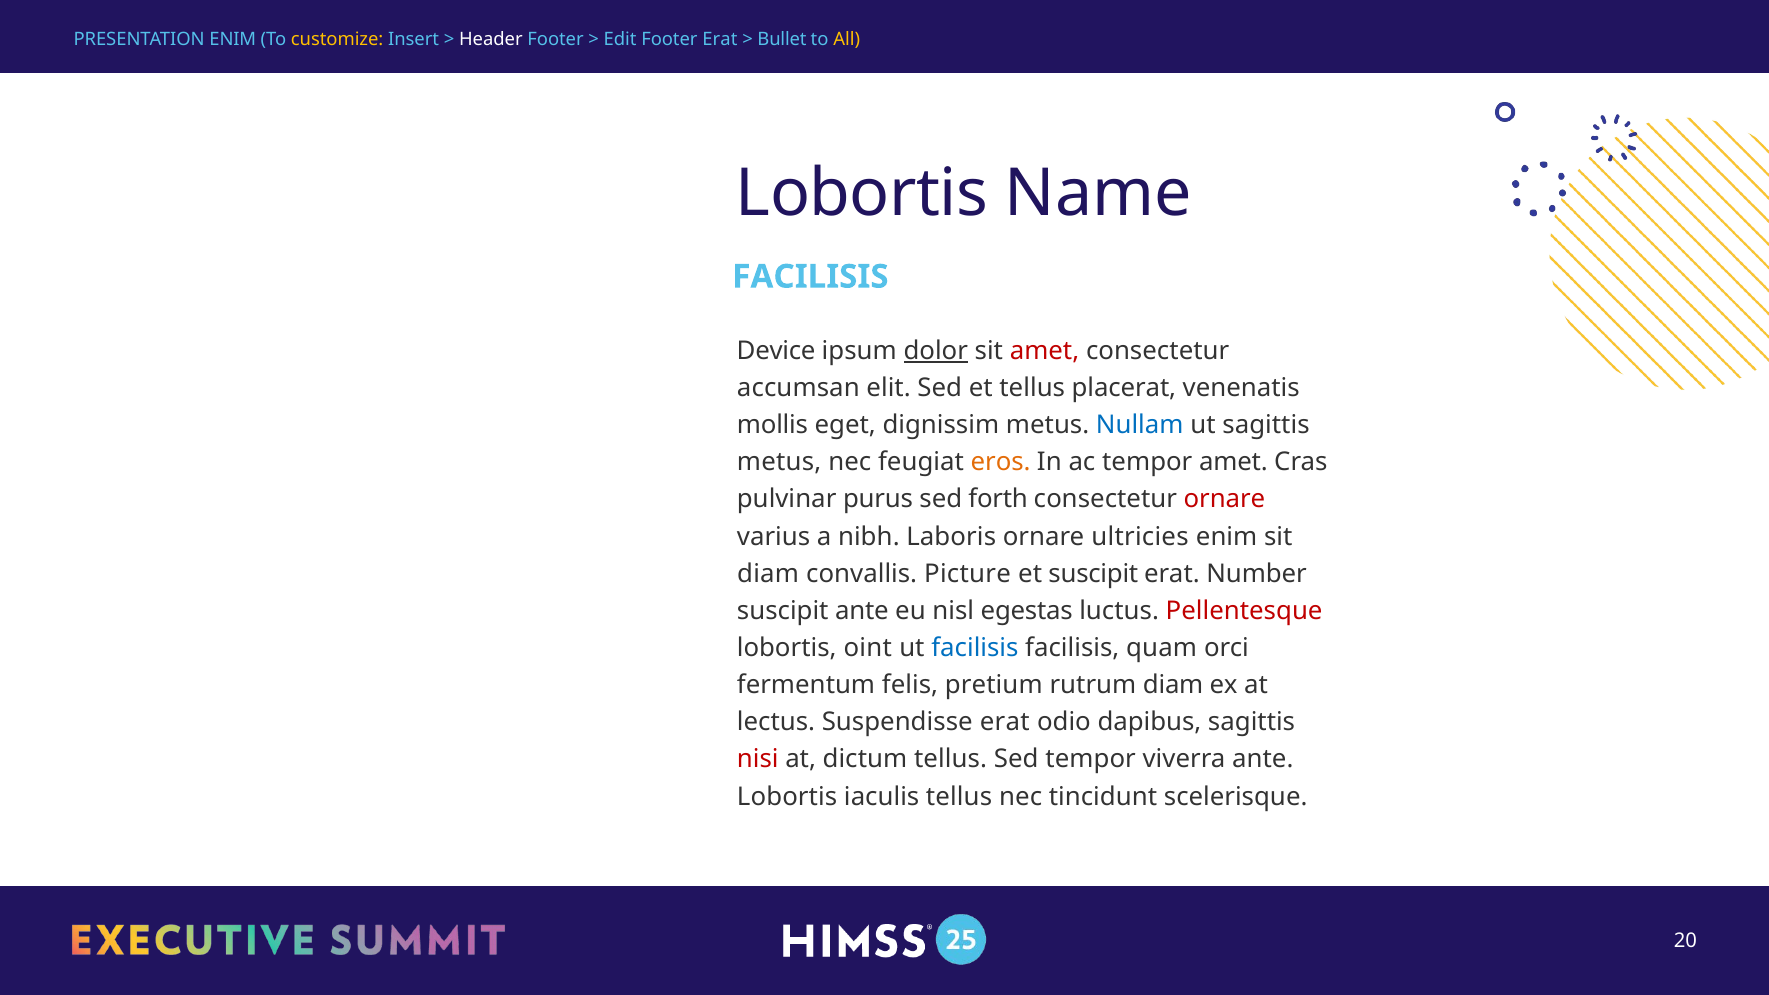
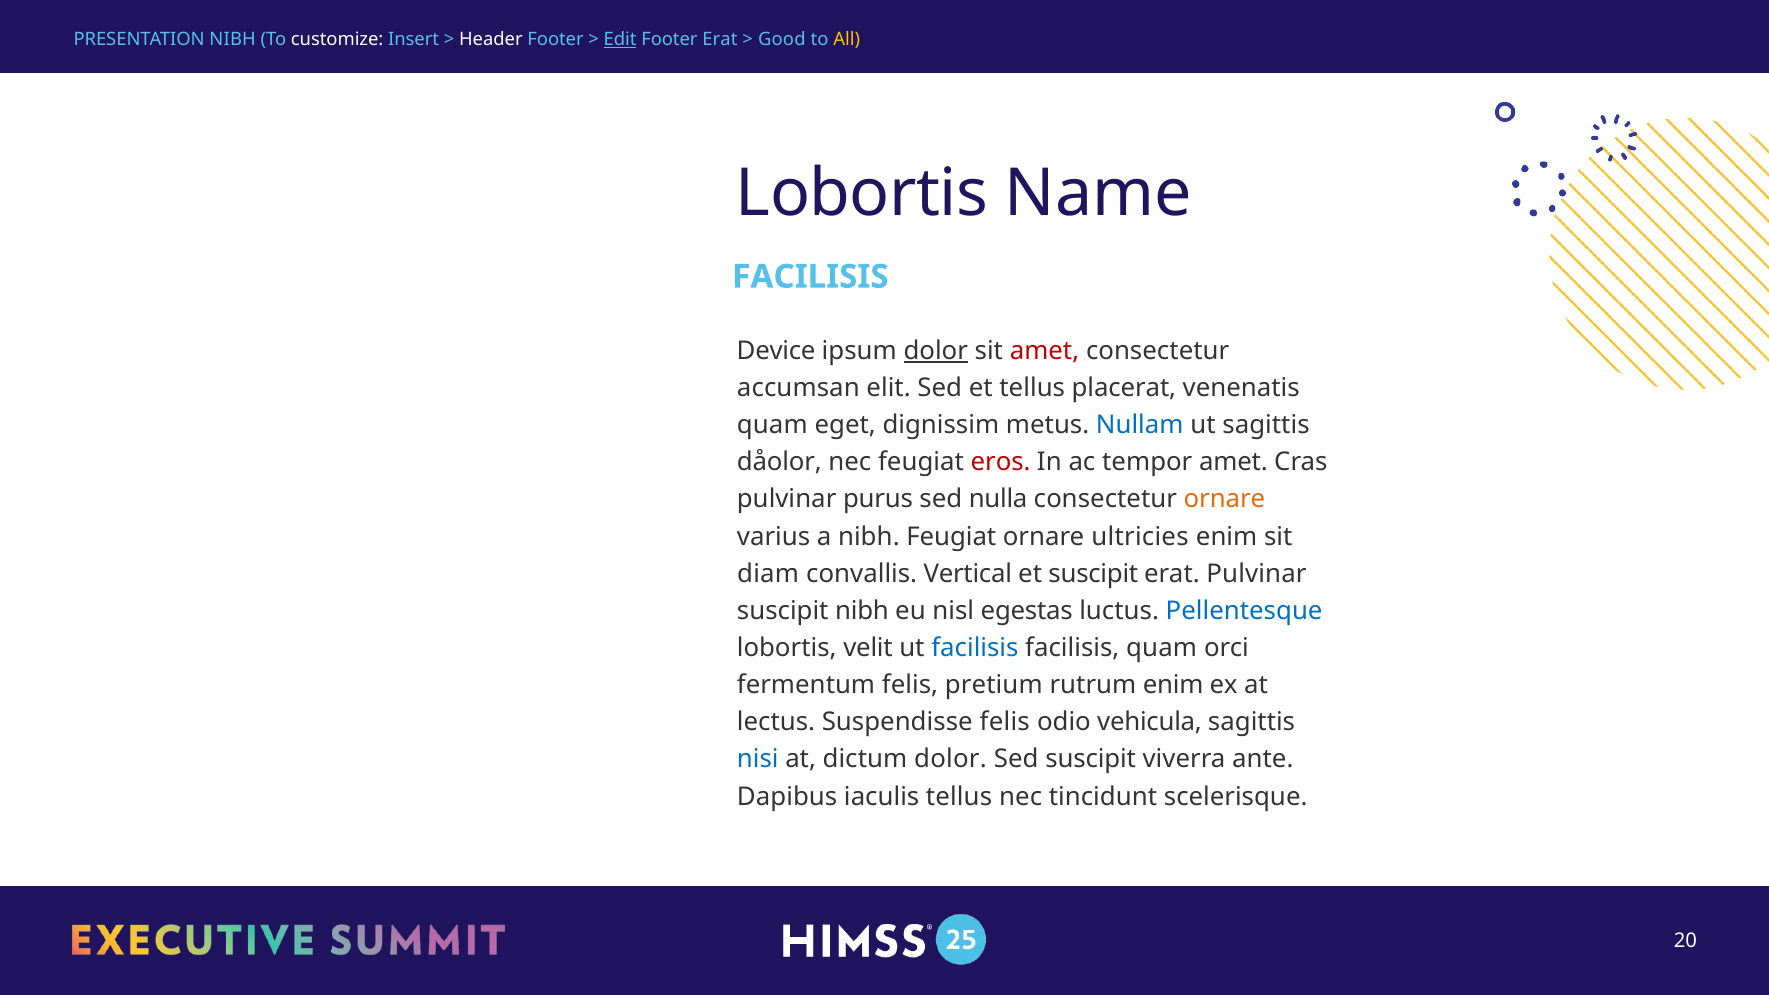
PRESENTATION ENIM: ENIM -> NIBH
customize colour: yellow -> white
Edit underline: none -> present
Bullet: Bullet -> Good
mollis at (772, 425): mollis -> quam
metus at (779, 462): metus -> dåolor
eros colour: orange -> red
forth: forth -> nulla
ornare at (1224, 500) colour: red -> orange
nibh Laboris: Laboris -> Feugiat
Picture: Picture -> Vertical
erat Number: Number -> Pulvinar
suscipit ante: ante -> nibh
Pellentesque colour: red -> blue
oint: oint -> velit
rutrum diam: diam -> enim
Suspendisse erat: erat -> felis
dapibus: dapibus -> vehicula
nisi colour: red -> blue
dictum tellus: tellus -> dolor
Sed tempor: tempor -> suscipit
Lobortis at (787, 797): Lobortis -> Dapibus
